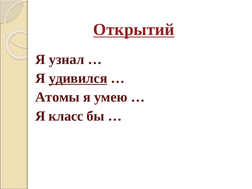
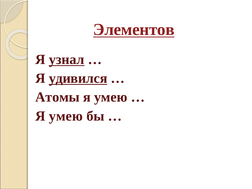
Открытий: Открытий -> Элементов
узнал underline: none -> present
класс at (66, 116): класс -> умею
